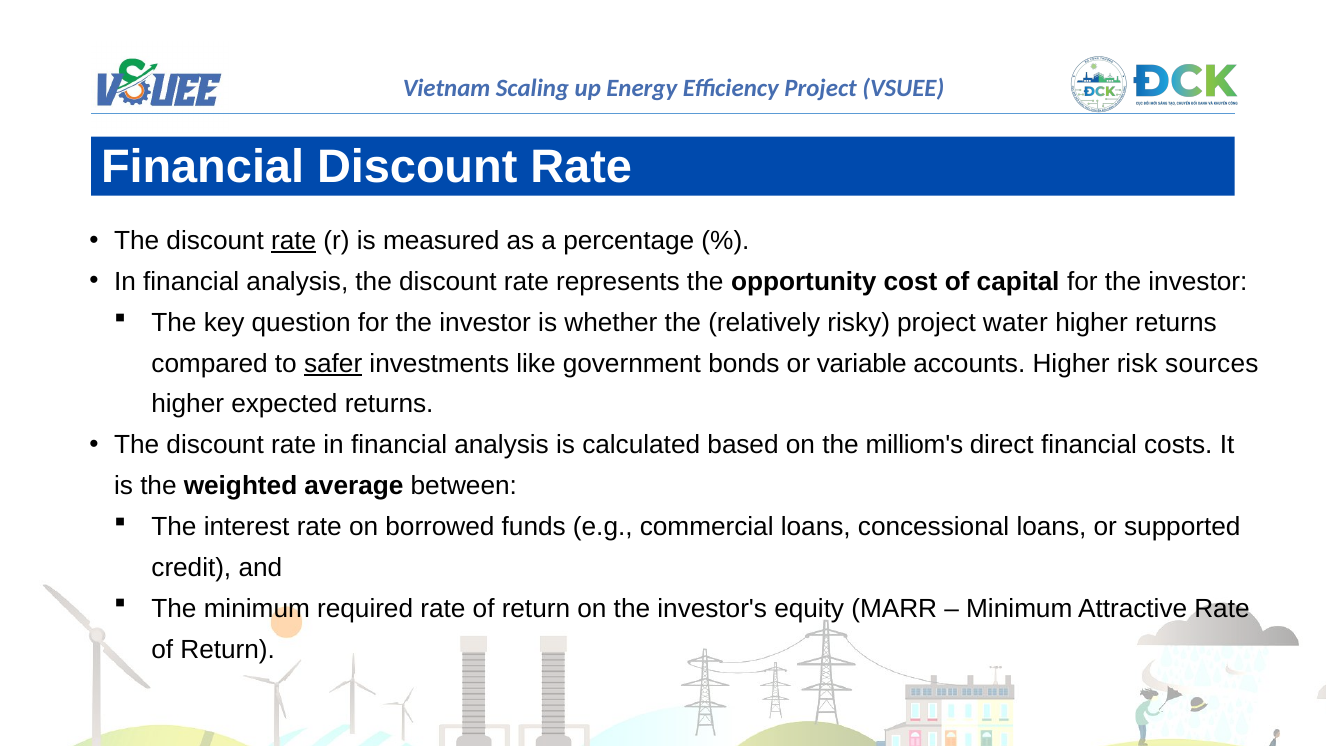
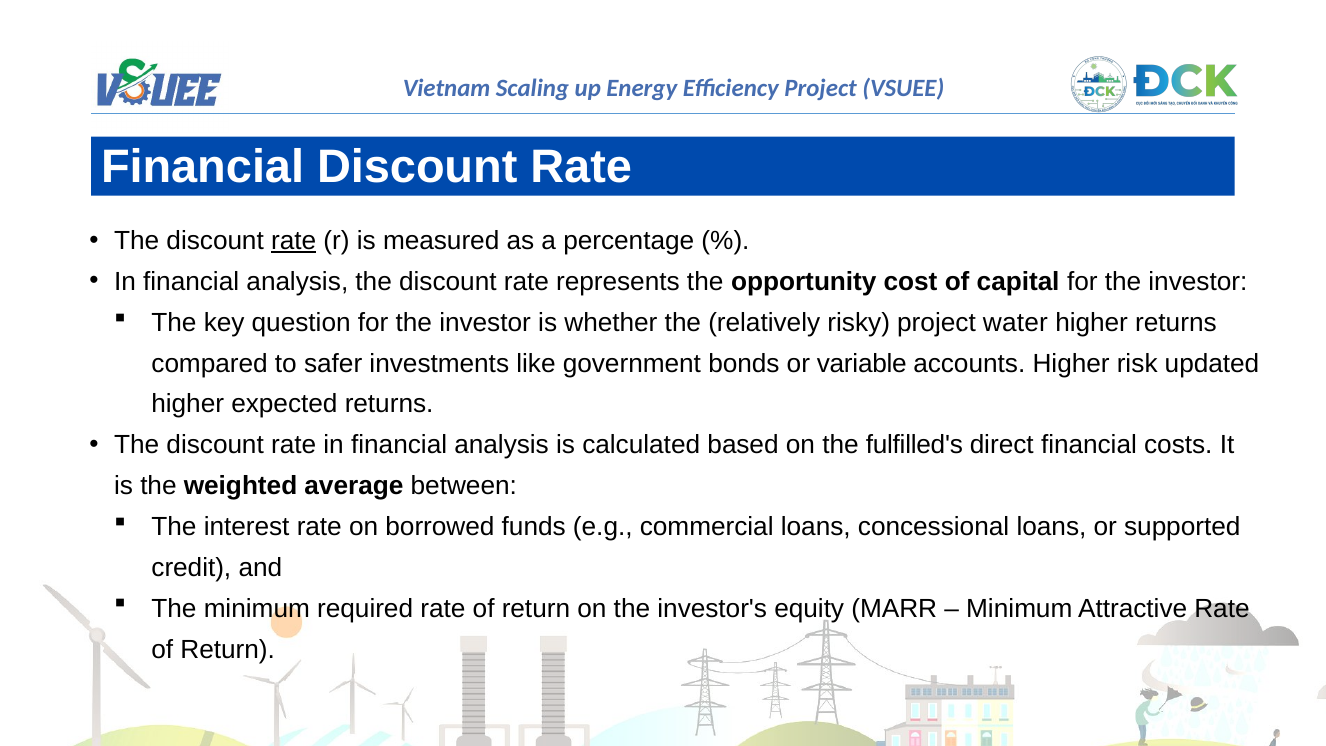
safer underline: present -> none
sources: sources -> updated
milliom's: milliom's -> fulfilled's
